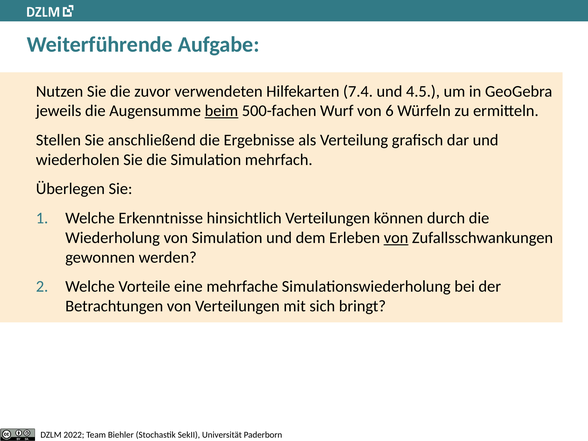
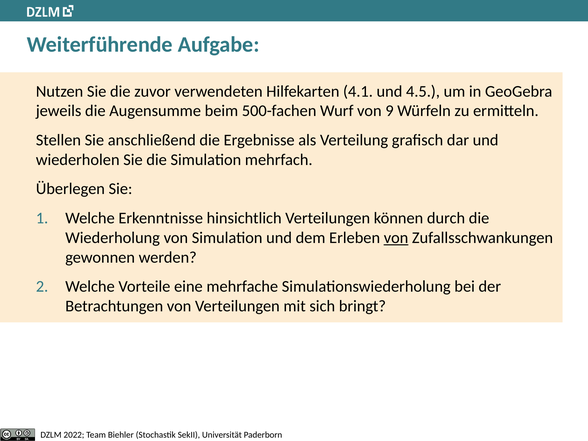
7.4: 7.4 -> 4.1
beim underline: present -> none
6: 6 -> 9
